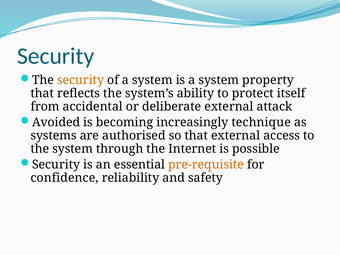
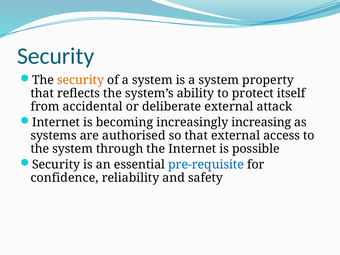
Avoided at (56, 122): Avoided -> Internet
technique: technique -> increasing
pre-requisite colour: orange -> blue
